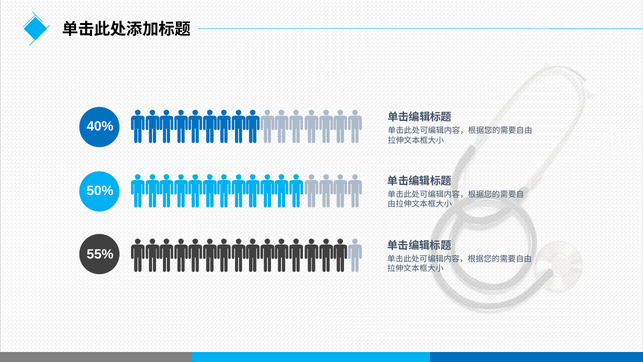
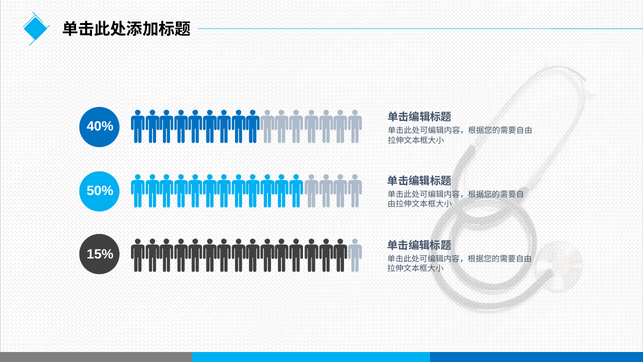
55%: 55% -> 15%
